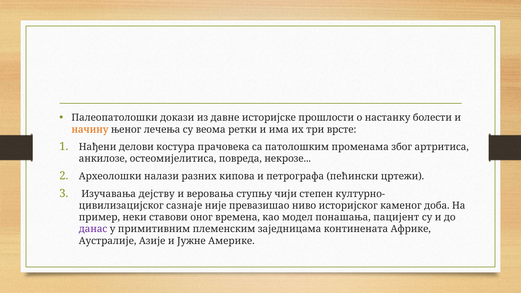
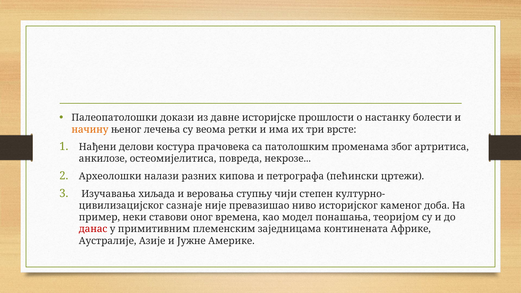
дејству: дејству -> хиљада
пацијент: пацијент -> теоријом
данас colour: purple -> red
